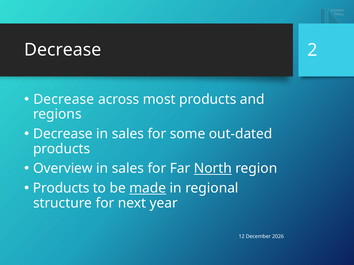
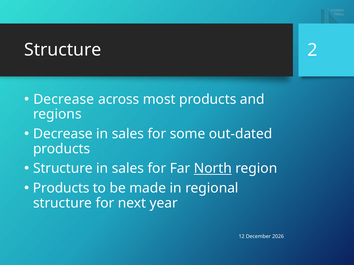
Decrease at (63, 50): Decrease -> Structure
Overview at (63, 169): Overview -> Structure
made underline: present -> none
